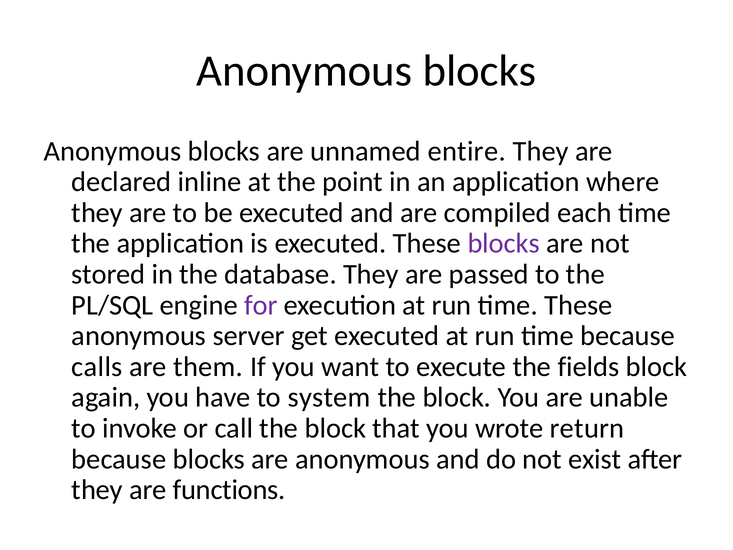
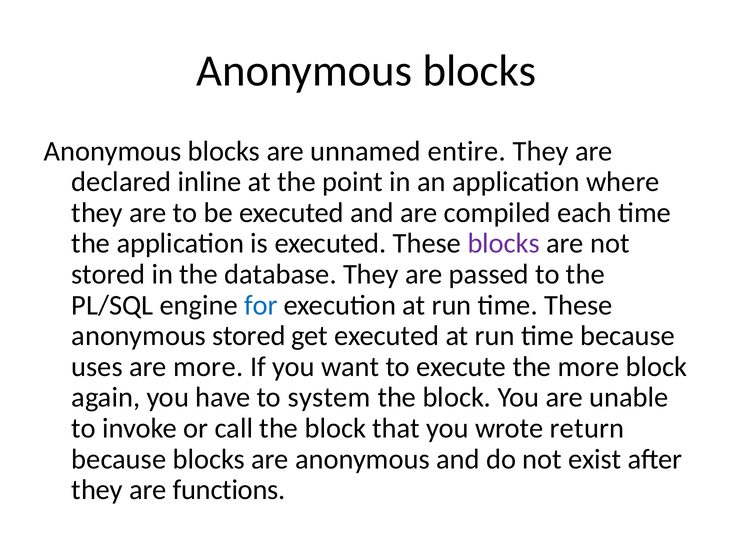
for colour: purple -> blue
anonymous server: server -> stored
calls: calls -> uses
are them: them -> more
the fields: fields -> more
